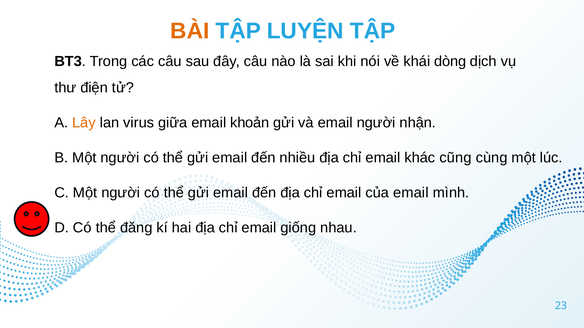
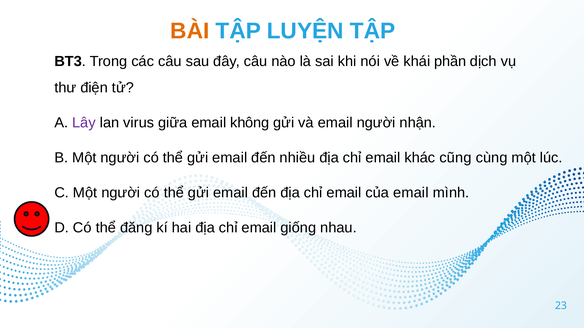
dòng: dòng -> phần
Lây colour: orange -> purple
khoản: khoản -> không
